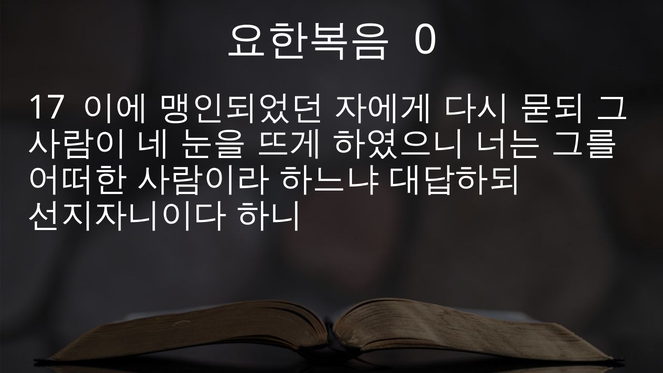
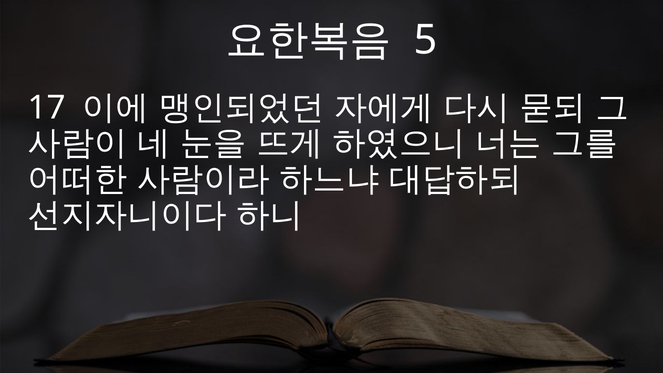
0: 0 -> 5
